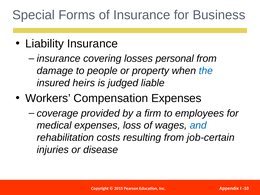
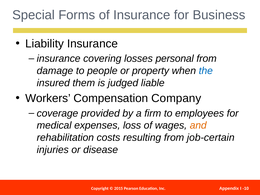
heirs: heirs -> them
Compensation Expenses: Expenses -> Company
and colour: blue -> orange
